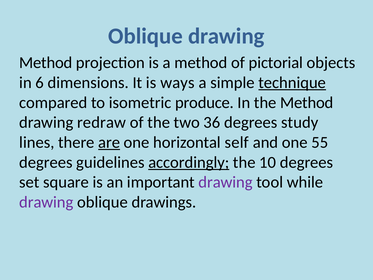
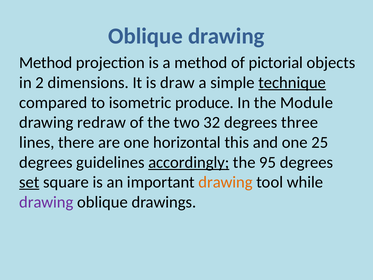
6: 6 -> 2
ways: ways -> draw
the Method: Method -> Module
36: 36 -> 32
study: study -> three
are underline: present -> none
self: self -> this
55: 55 -> 25
10: 10 -> 95
set underline: none -> present
drawing at (226, 182) colour: purple -> orange
